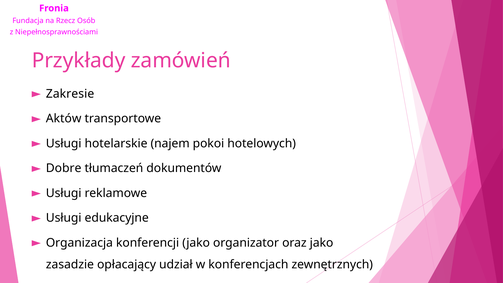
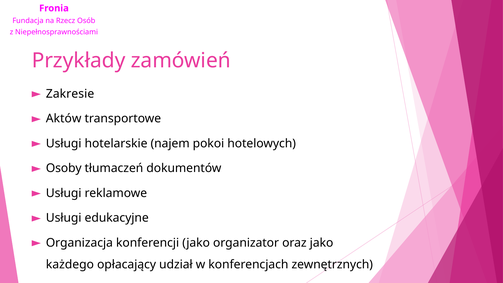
Dobre: Dobre -> Osoby
zasadzie: zasadzie -> każdego
